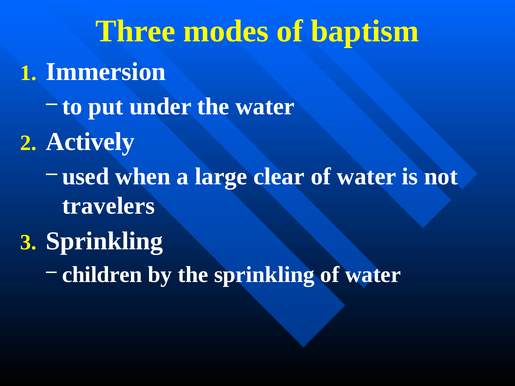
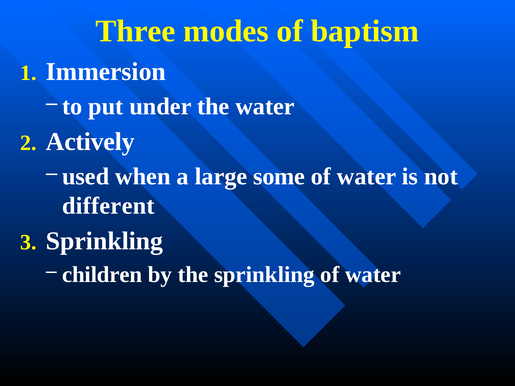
clear: clear -> some
travelers: travelers -> different
